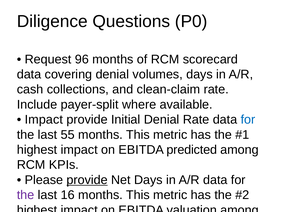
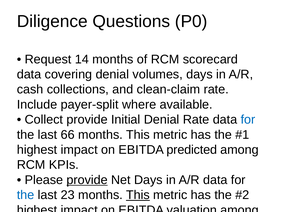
96: 96 -> 14
Impact at (44, 119): Impact -> Collect
55: 55 -> 66
the at (26, 195) colour: purple -> blue
16: 16 -> 23
This at (138, 195) underline: none -> present
